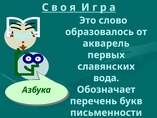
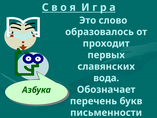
акварель: акварель -> проходит
